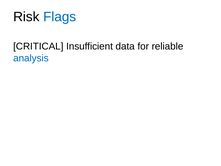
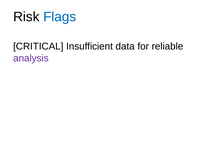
analysis colour: blue -> purple
